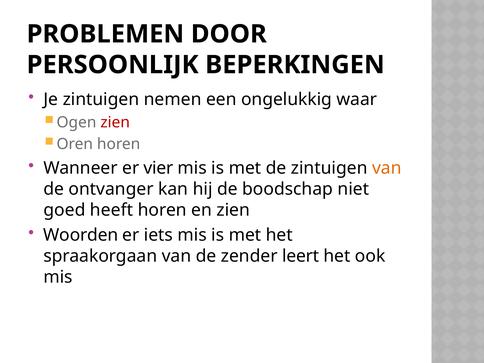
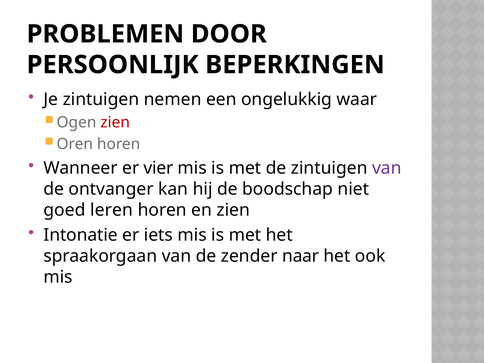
van at (387, 168) colour: orange -> purple
heeft: heeft -> leren
Woorden: Woorden -> Intonatie
leert: leert -> naar
